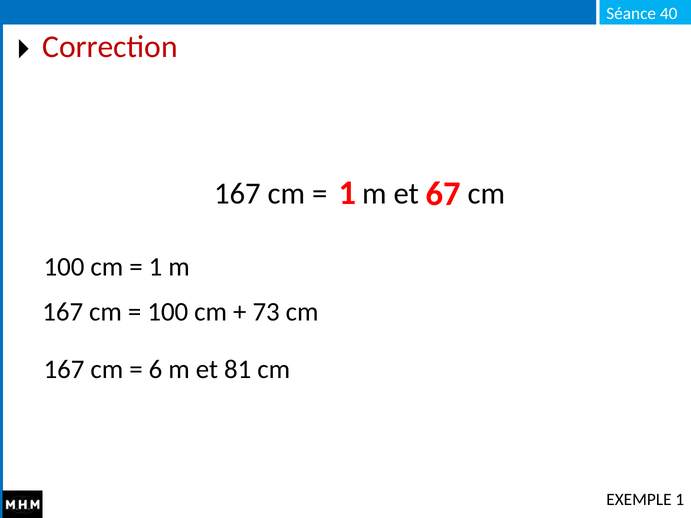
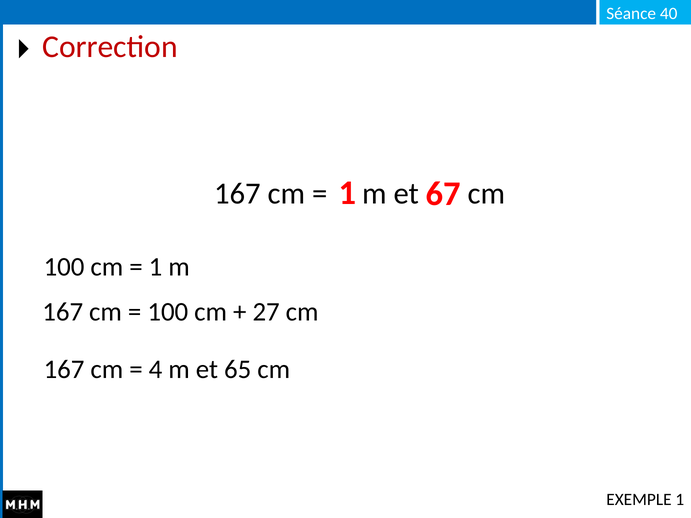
73: 73 -> 27
6: 6 -> 4
81: 81 -> 65
